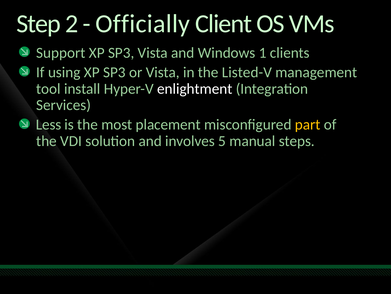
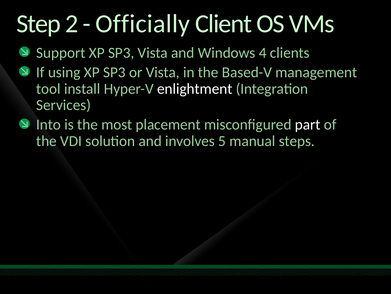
1: 1 -> 4
Listed-V: Listed-V -> Based-V
Less: Less -> Into
part colour: yellow -> white
